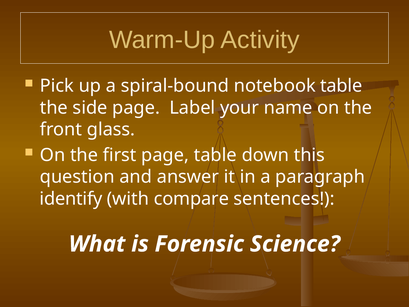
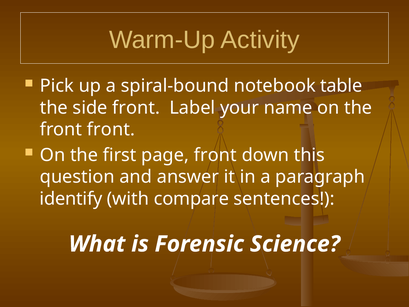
side page: page -> front
front glass: glass -> front
page table: table -> front
